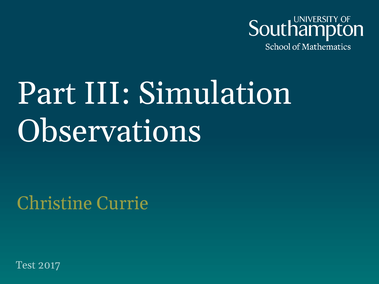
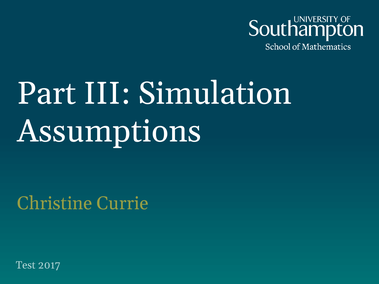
Observations: Observations -> Assumptions
